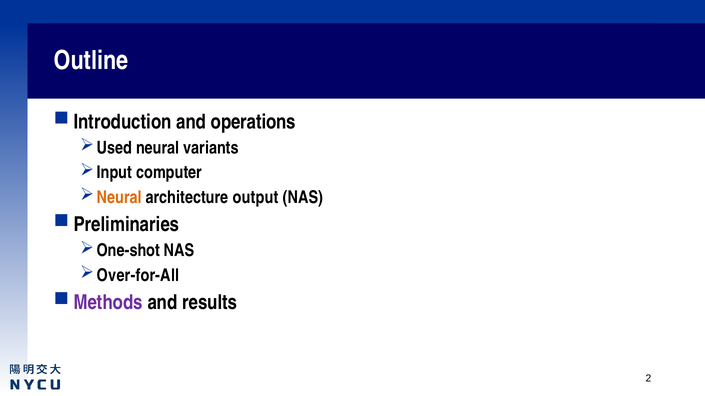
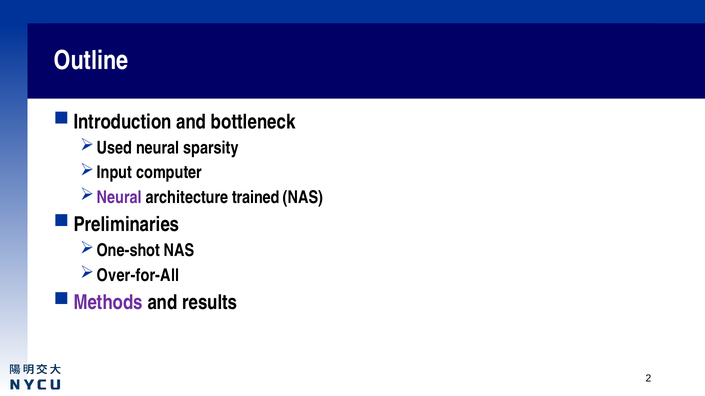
operations: operations -> bottleneck
variants: variants -> sparsity
Neural at (119, 198) colour: orange -> purple
output: output -> trained
